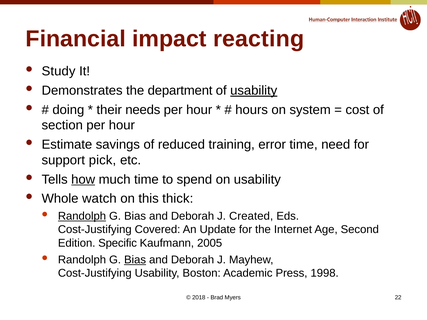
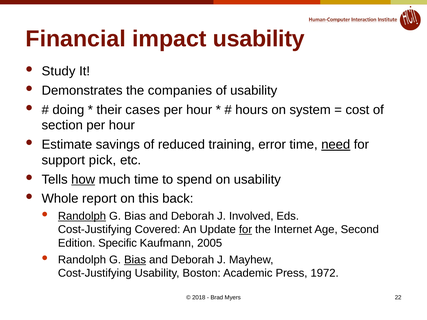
impact reacting: reacting -> usability
department: department -> companies
usability at (254, 91) underline: present -> none
needs: needs -> cases
need underline: none -> present
watch: watch -> report
thick: thick -> back
Created: Created -> Involved
for at (246, 230) underline: none -> present
1998: 1998 -> 1972
